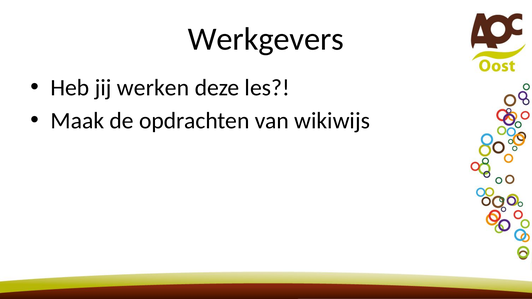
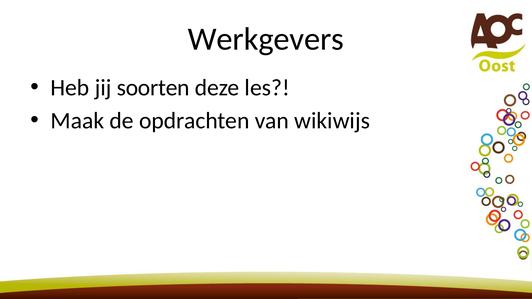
werken: werken -> soorten
